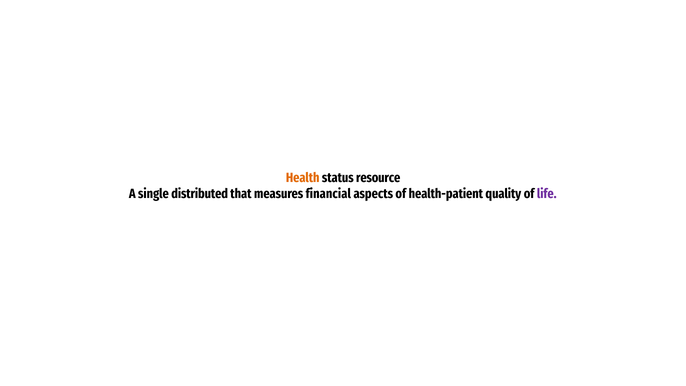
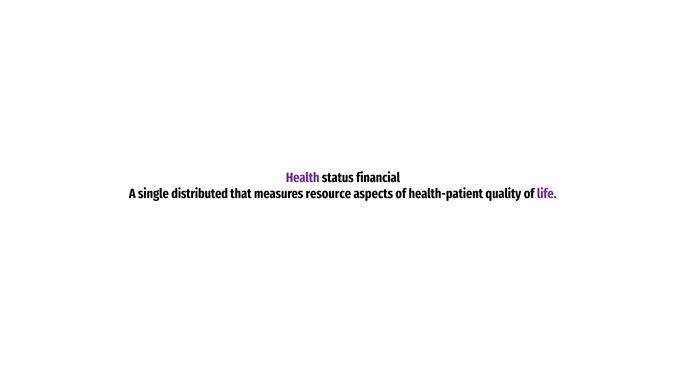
Health colour: orange -> purple
resource: resource -> financial
financial: financial -> resource
